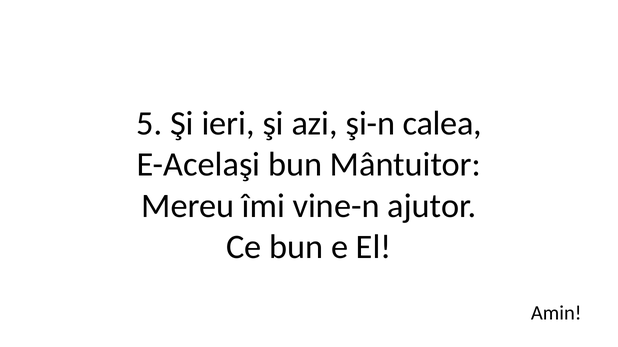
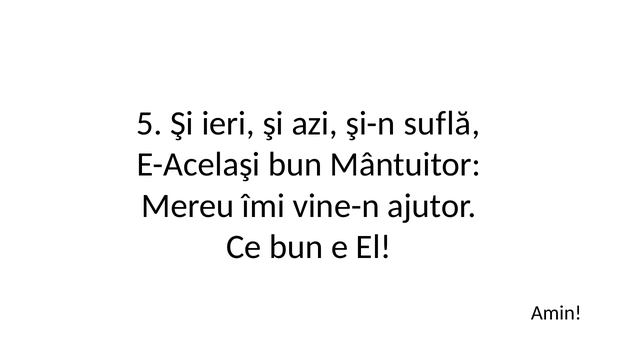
calea: calea -> suflă
